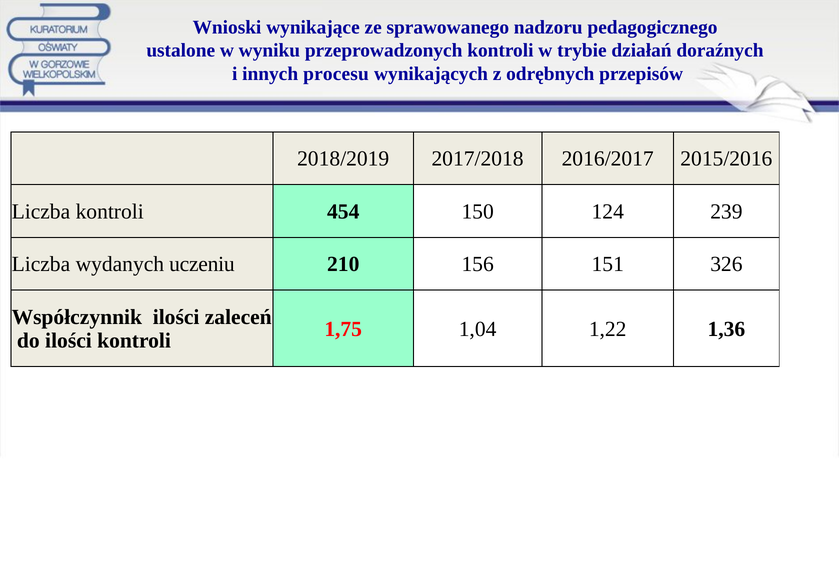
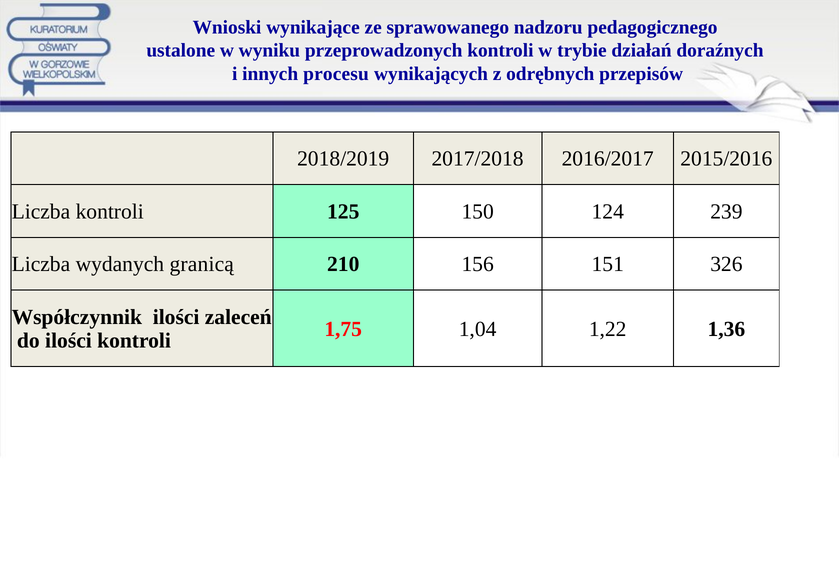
454: 454 -> 125
uczeniu: uczeniu -> granicą
